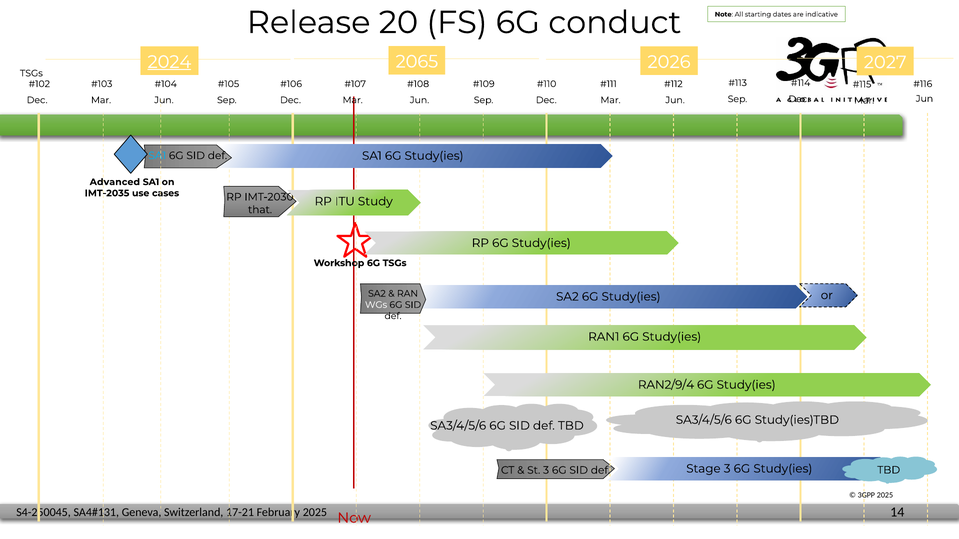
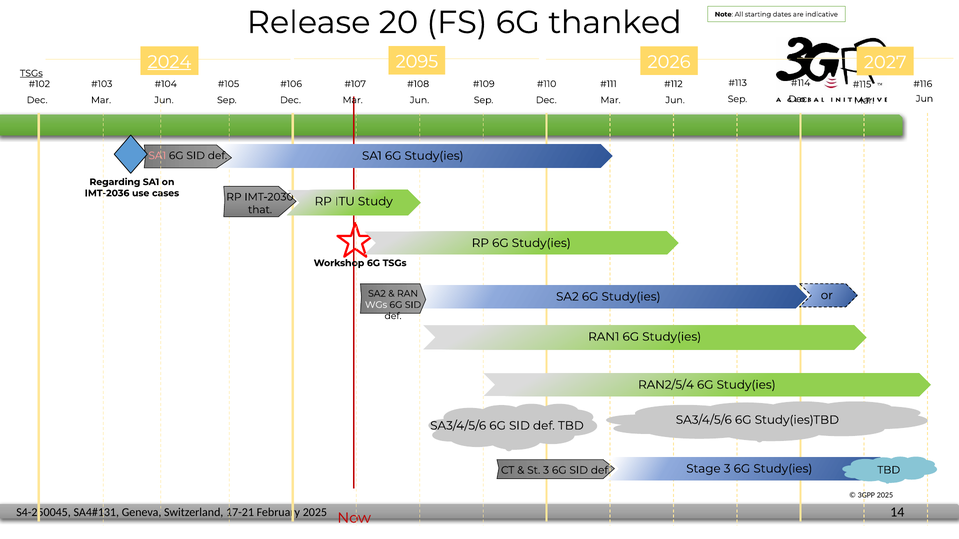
conduct: conduct -> thanked
2065: 2065 -> 2095
TSGs at (31, 73) underline: none -> present
SA1 at (157, 156) colour: light blue -> pink
Advanced: Advanced -> Regarding
IMT-2035: IMT-2035 -> IMT-2036
RAN2/9/4: RAN2/9/4 -> RAN2/5/4
